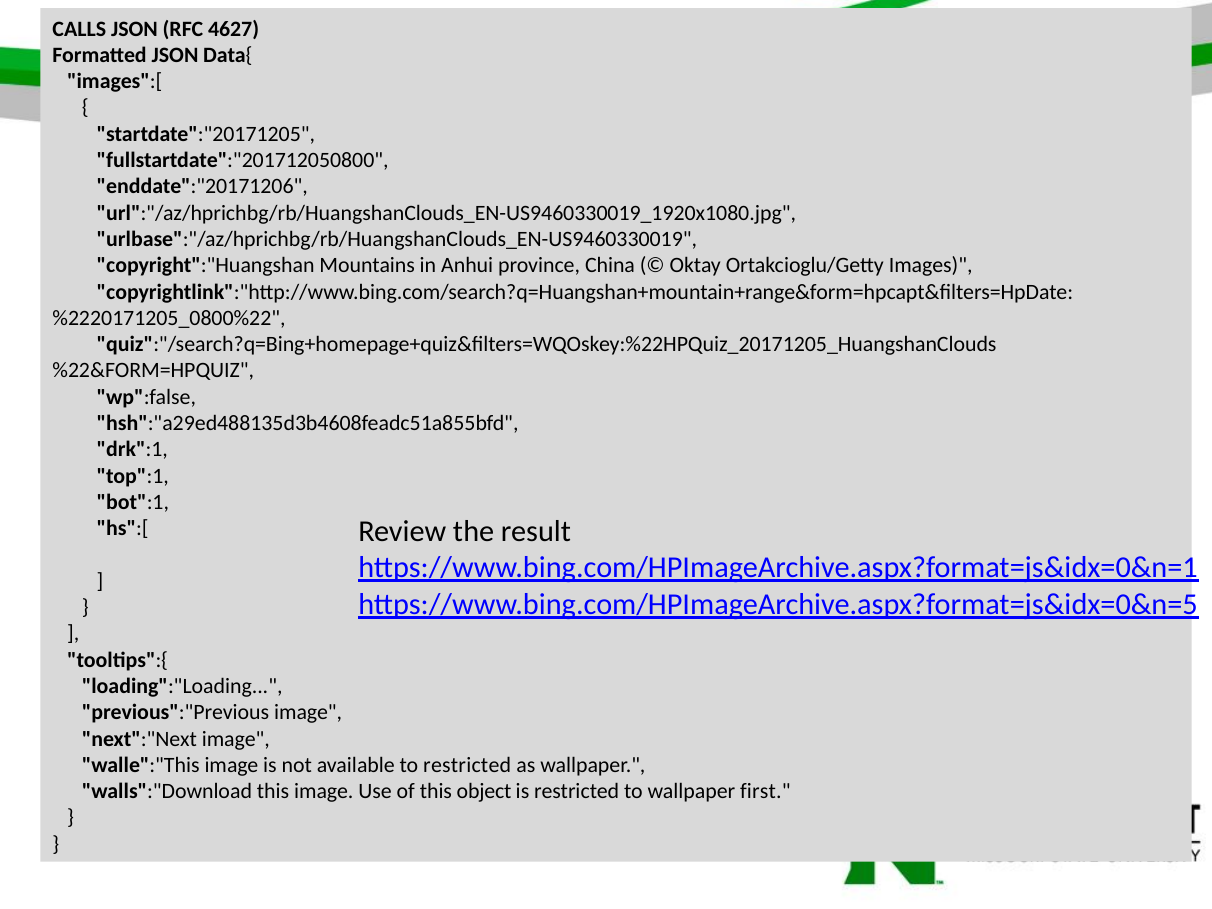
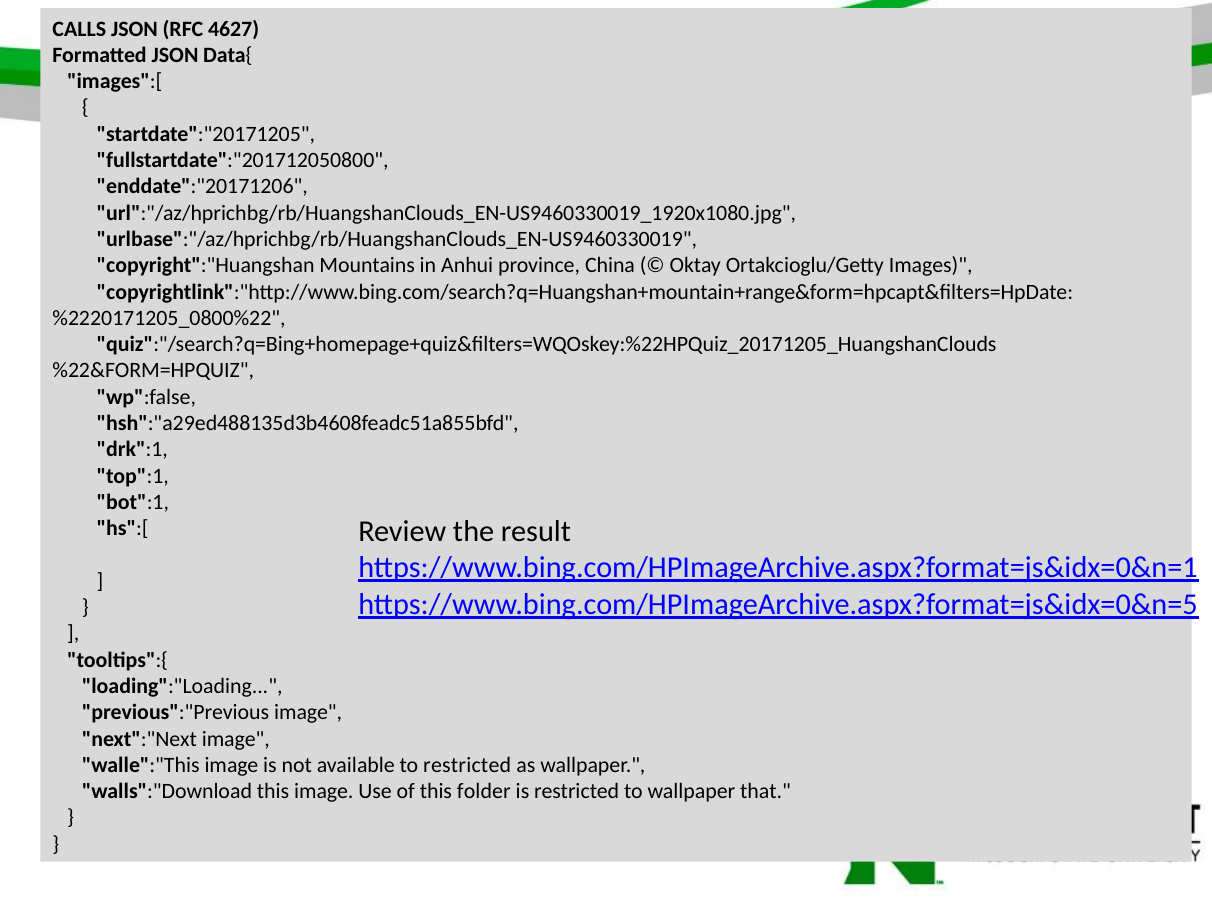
object: object -> folder
first: first -> that
